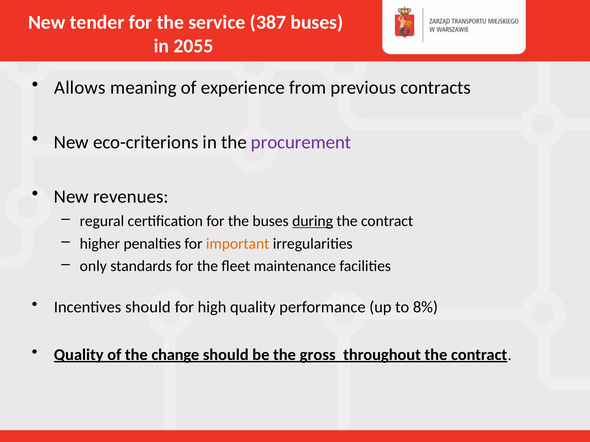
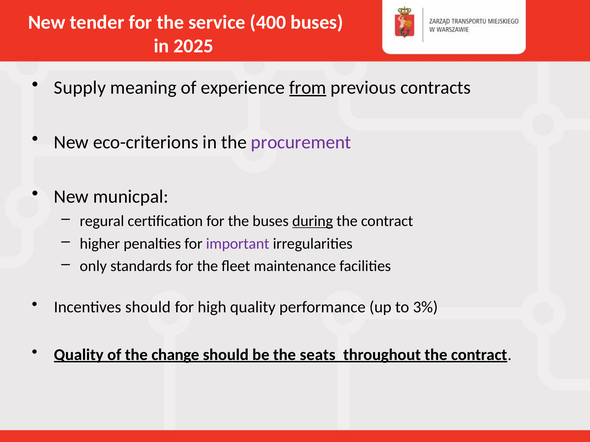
387: 387 -> 400
2055: 2055 -> 2025
Allows: Allows -> Supply
from underline: none -> present
revenues: revenues -> municpal
important colour: orange -> purple
8%: 8% -> 3%
gross: gross -> seats
